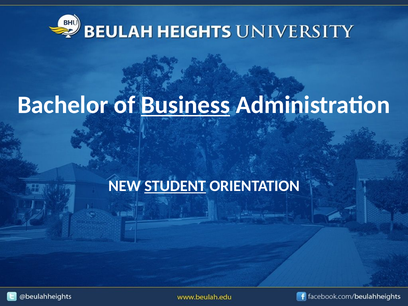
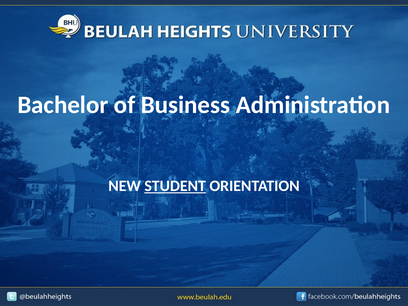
Business underline: present -> none
